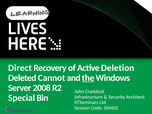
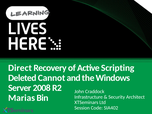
Deletion: Deletion -> Scripting
the underline: present -> none
Special: Special -> Marias
